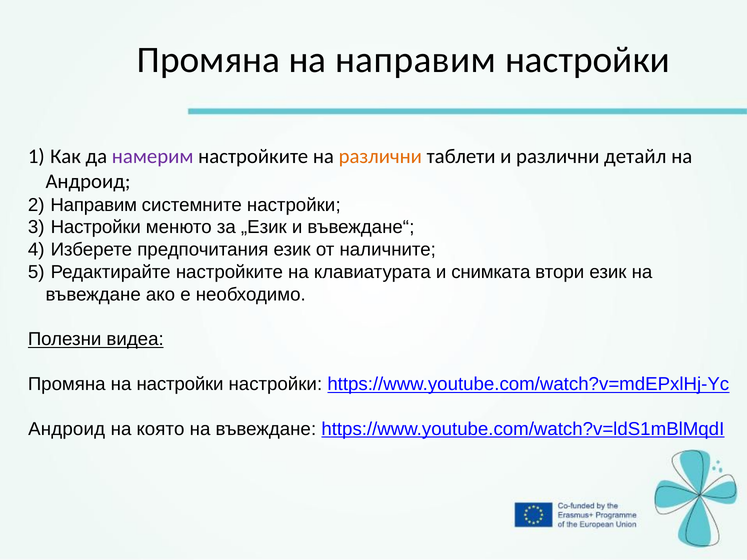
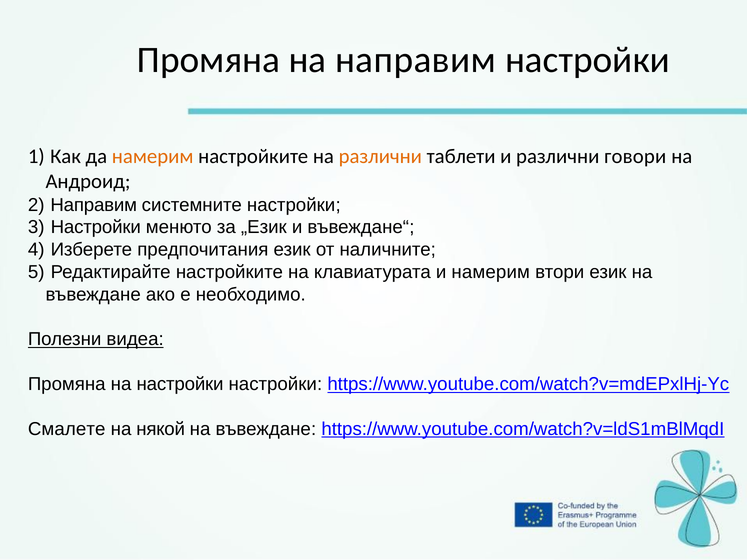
намерим at (153, 157) colour: purple -> orange
детайл: детайл -> говори
и снимката: снимката -> намерим
Андроид at (67, 429): Андроид -> Смалете
която: която -> някой
